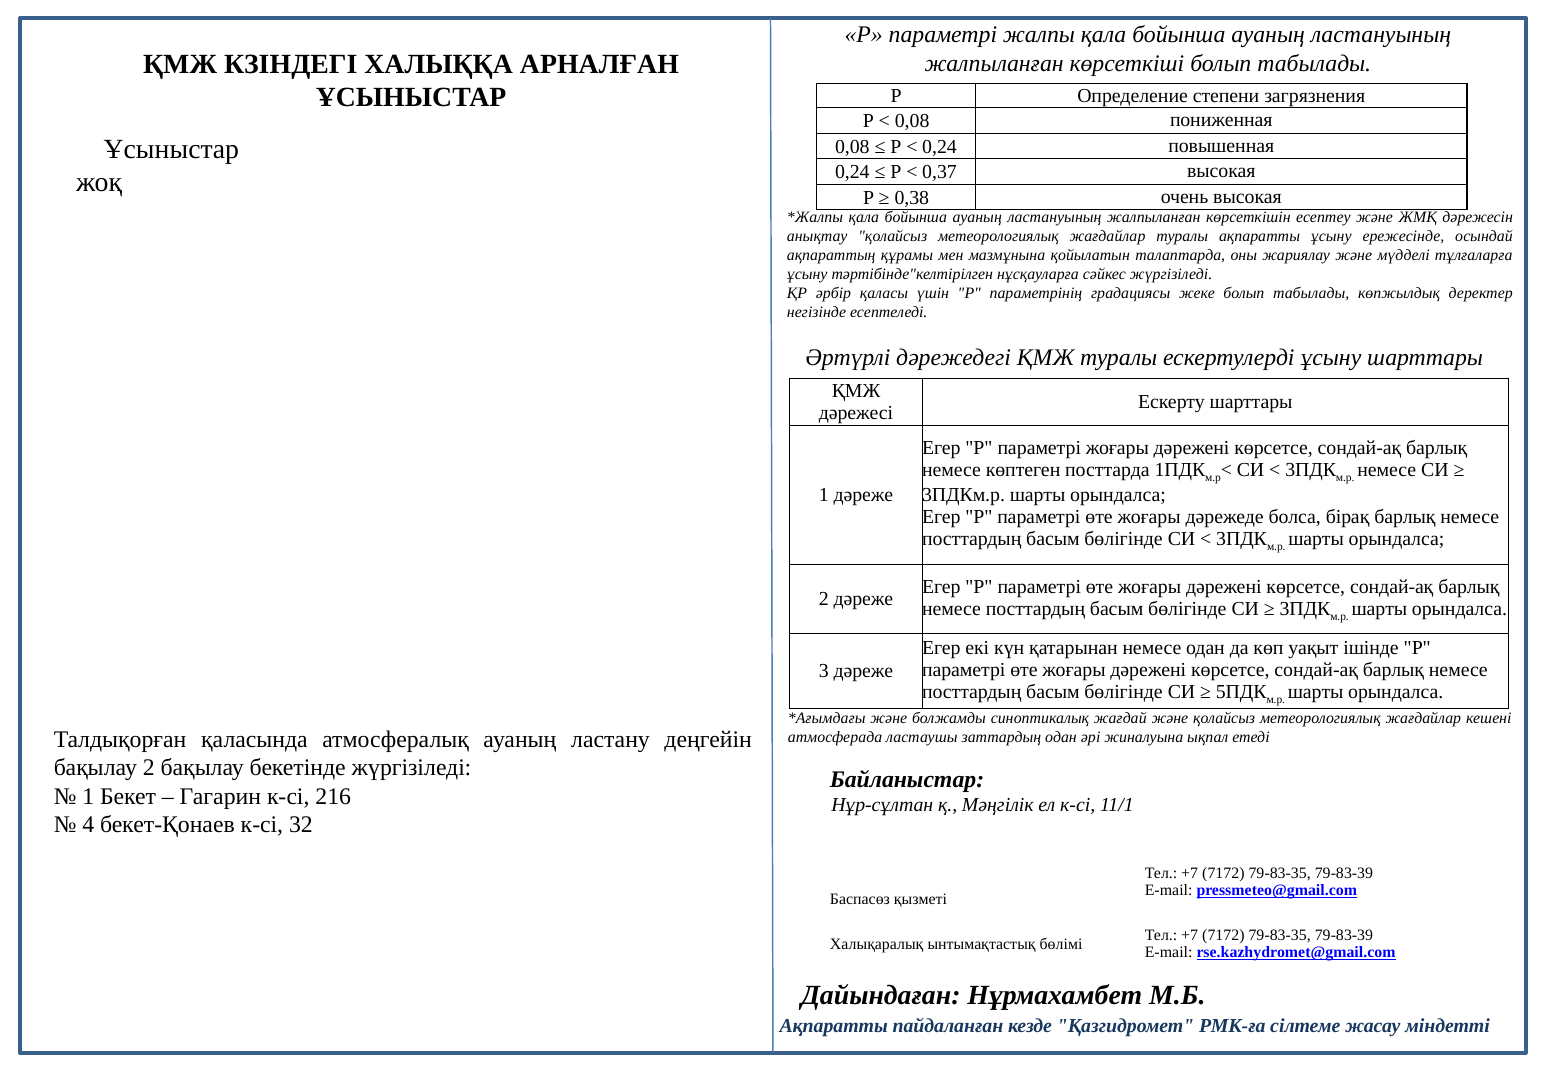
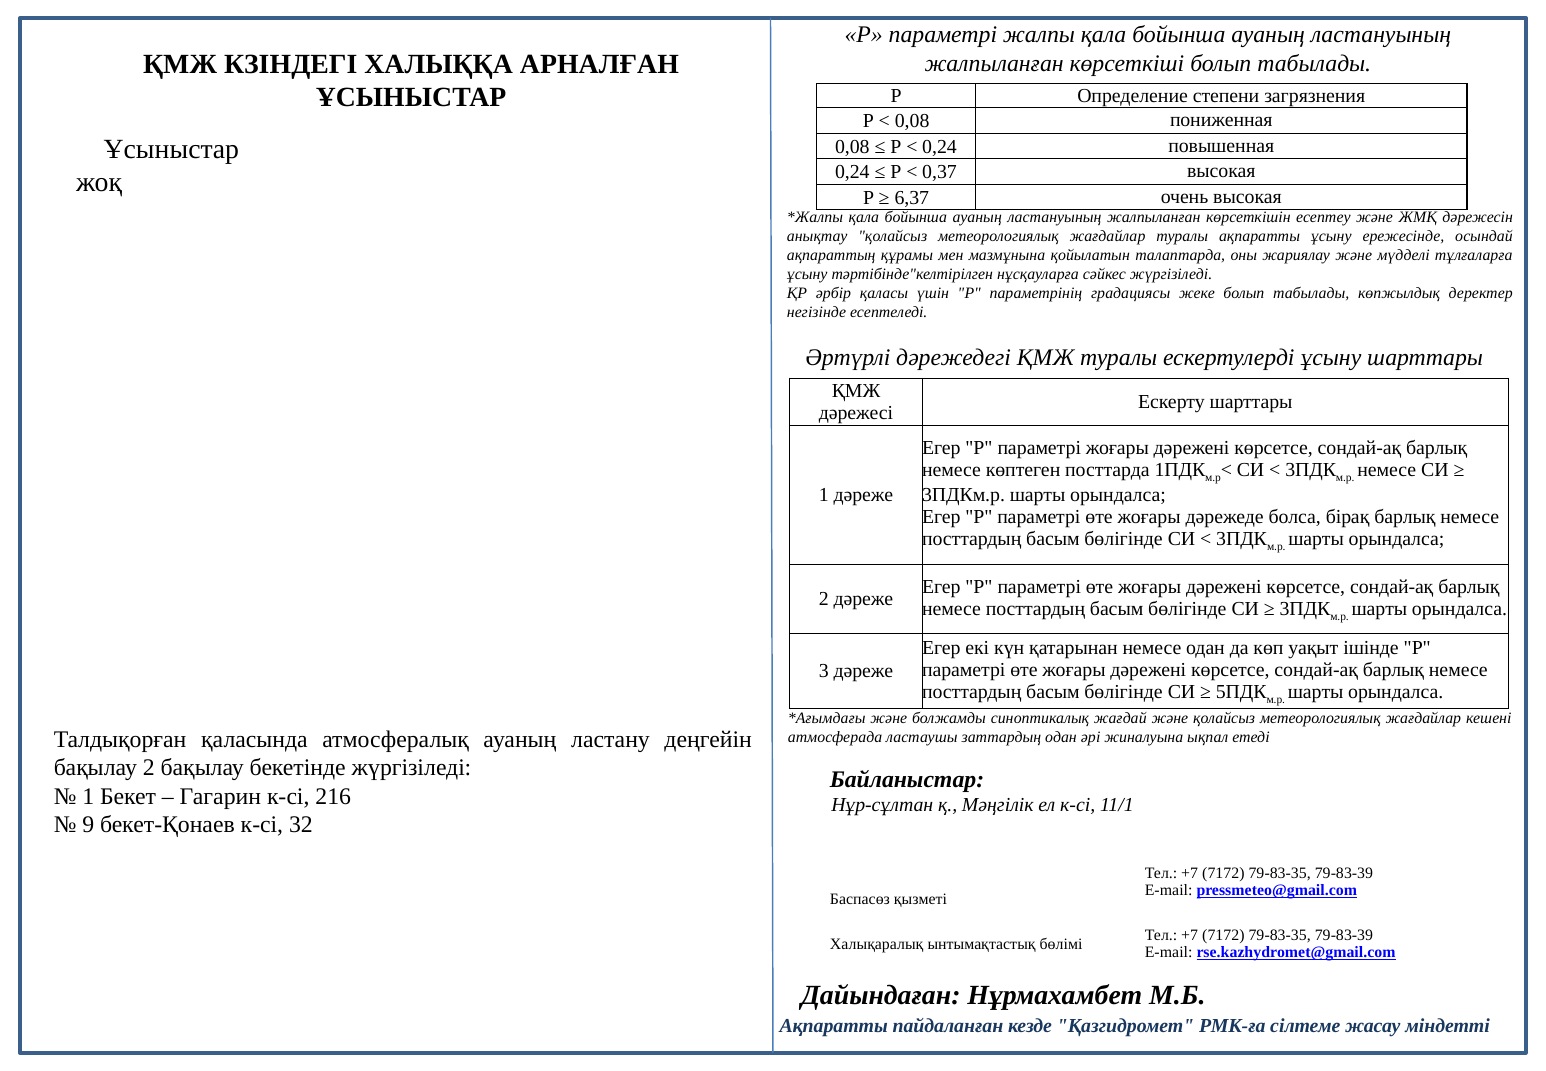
0,38: 0,38 -> 6,37
4: 4 -> 9
